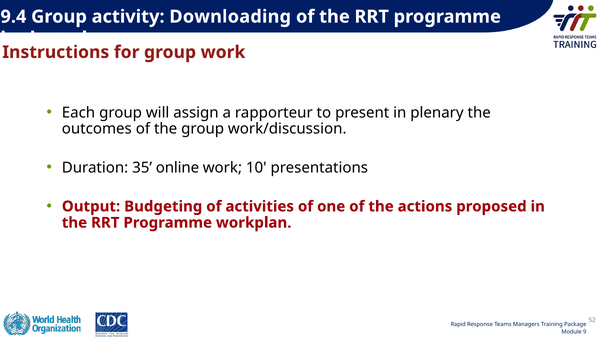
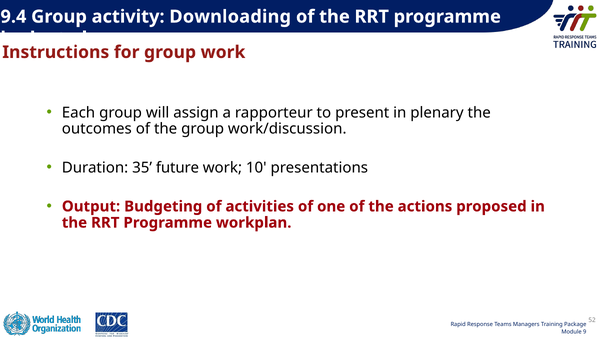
online: online -> future
